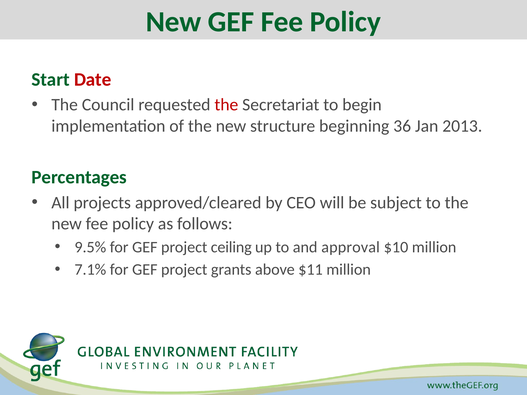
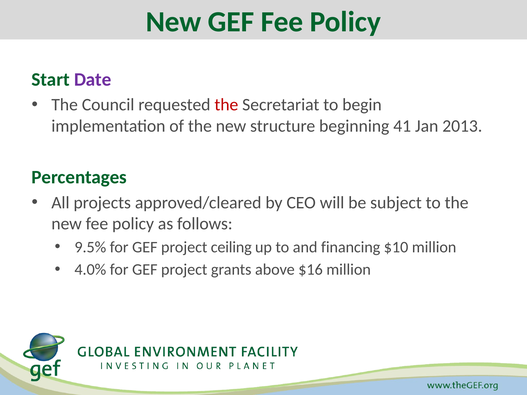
Date colour: red -> purple
36: 36 -> 41
approval: approval -> financing
7.1%: 7.1% -> 4.0%
$11: $11 -> $16
